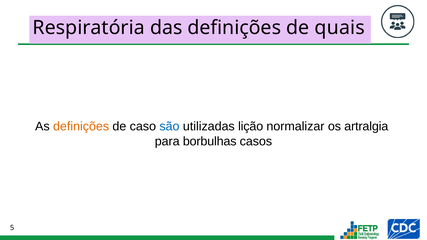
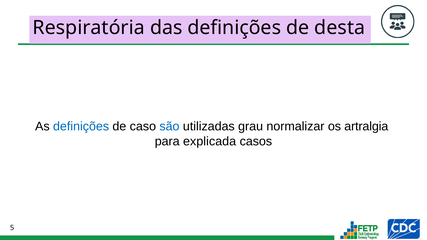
quais: quais -> desta
definições at (81, 126) colour: orange -> blue
lição: lição -> grau
borbulhas: borbulhas -> explicada
